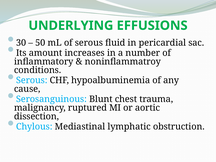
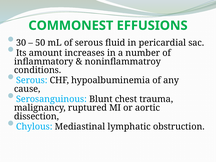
UNDERLYING: UNDERLYING -> COMMONEST
